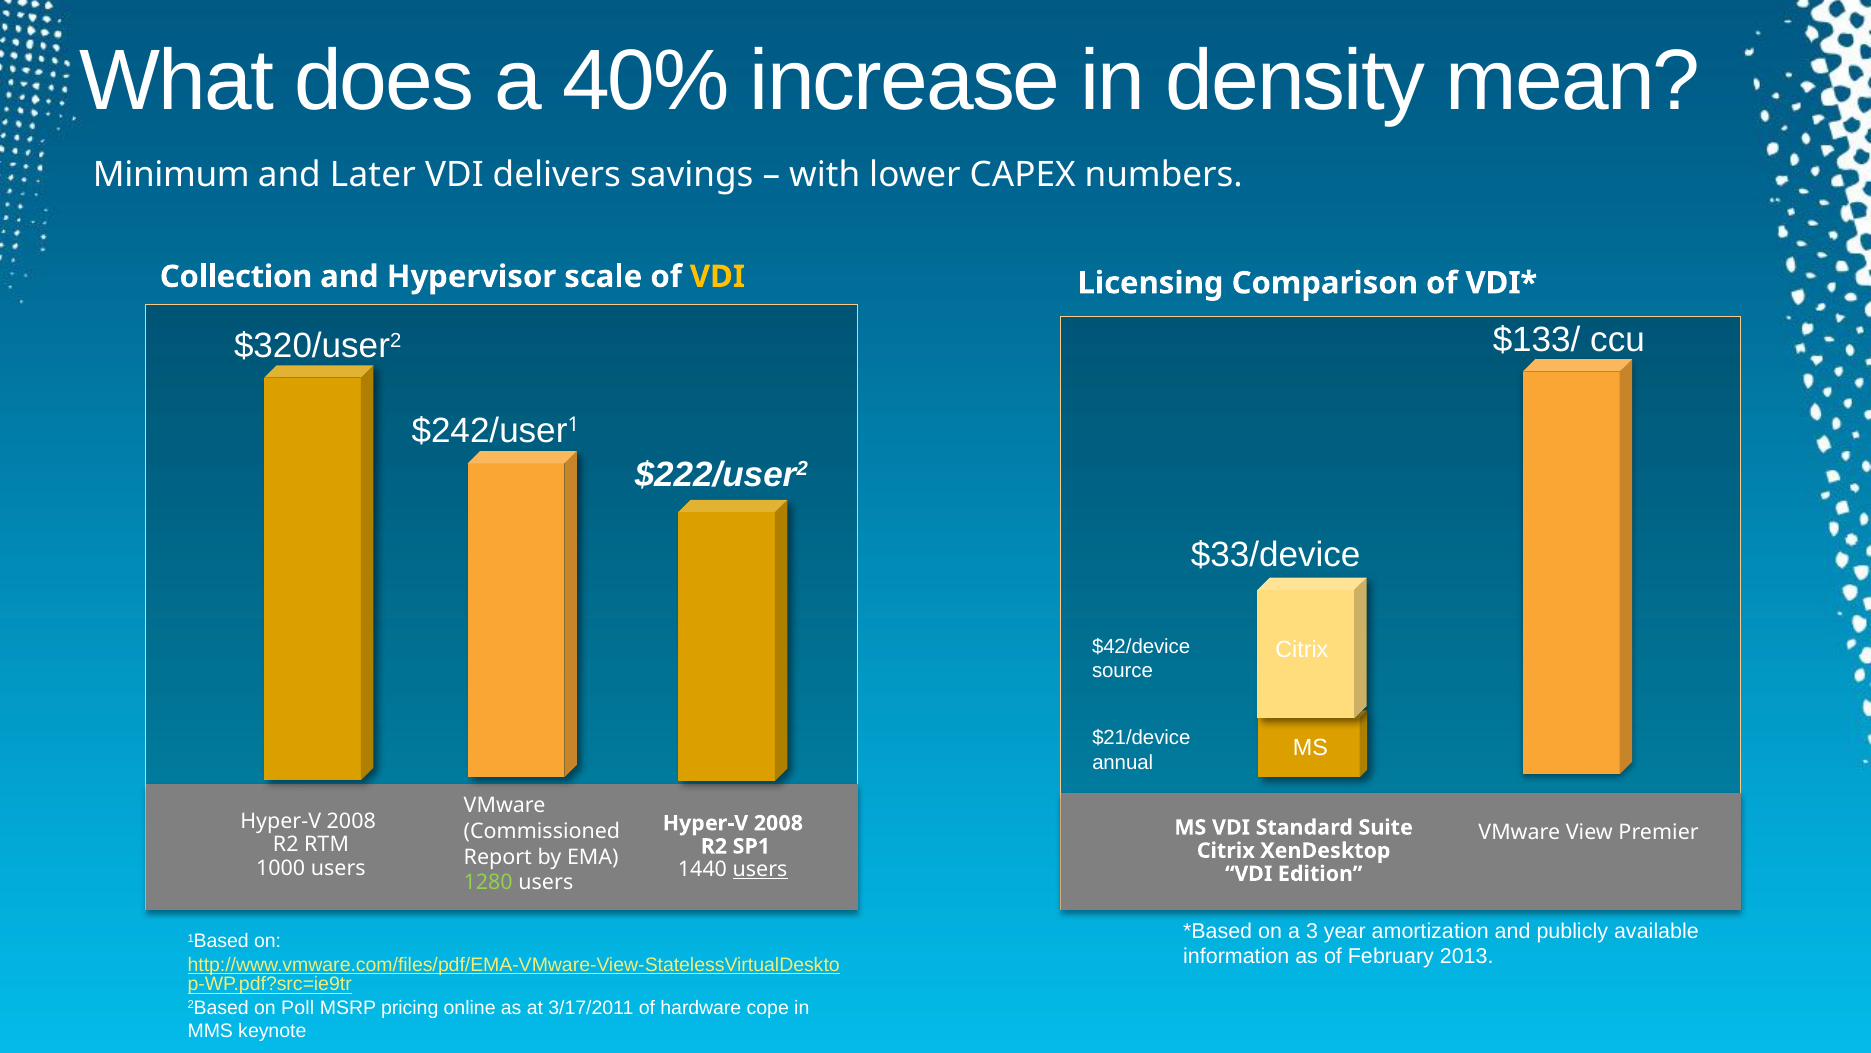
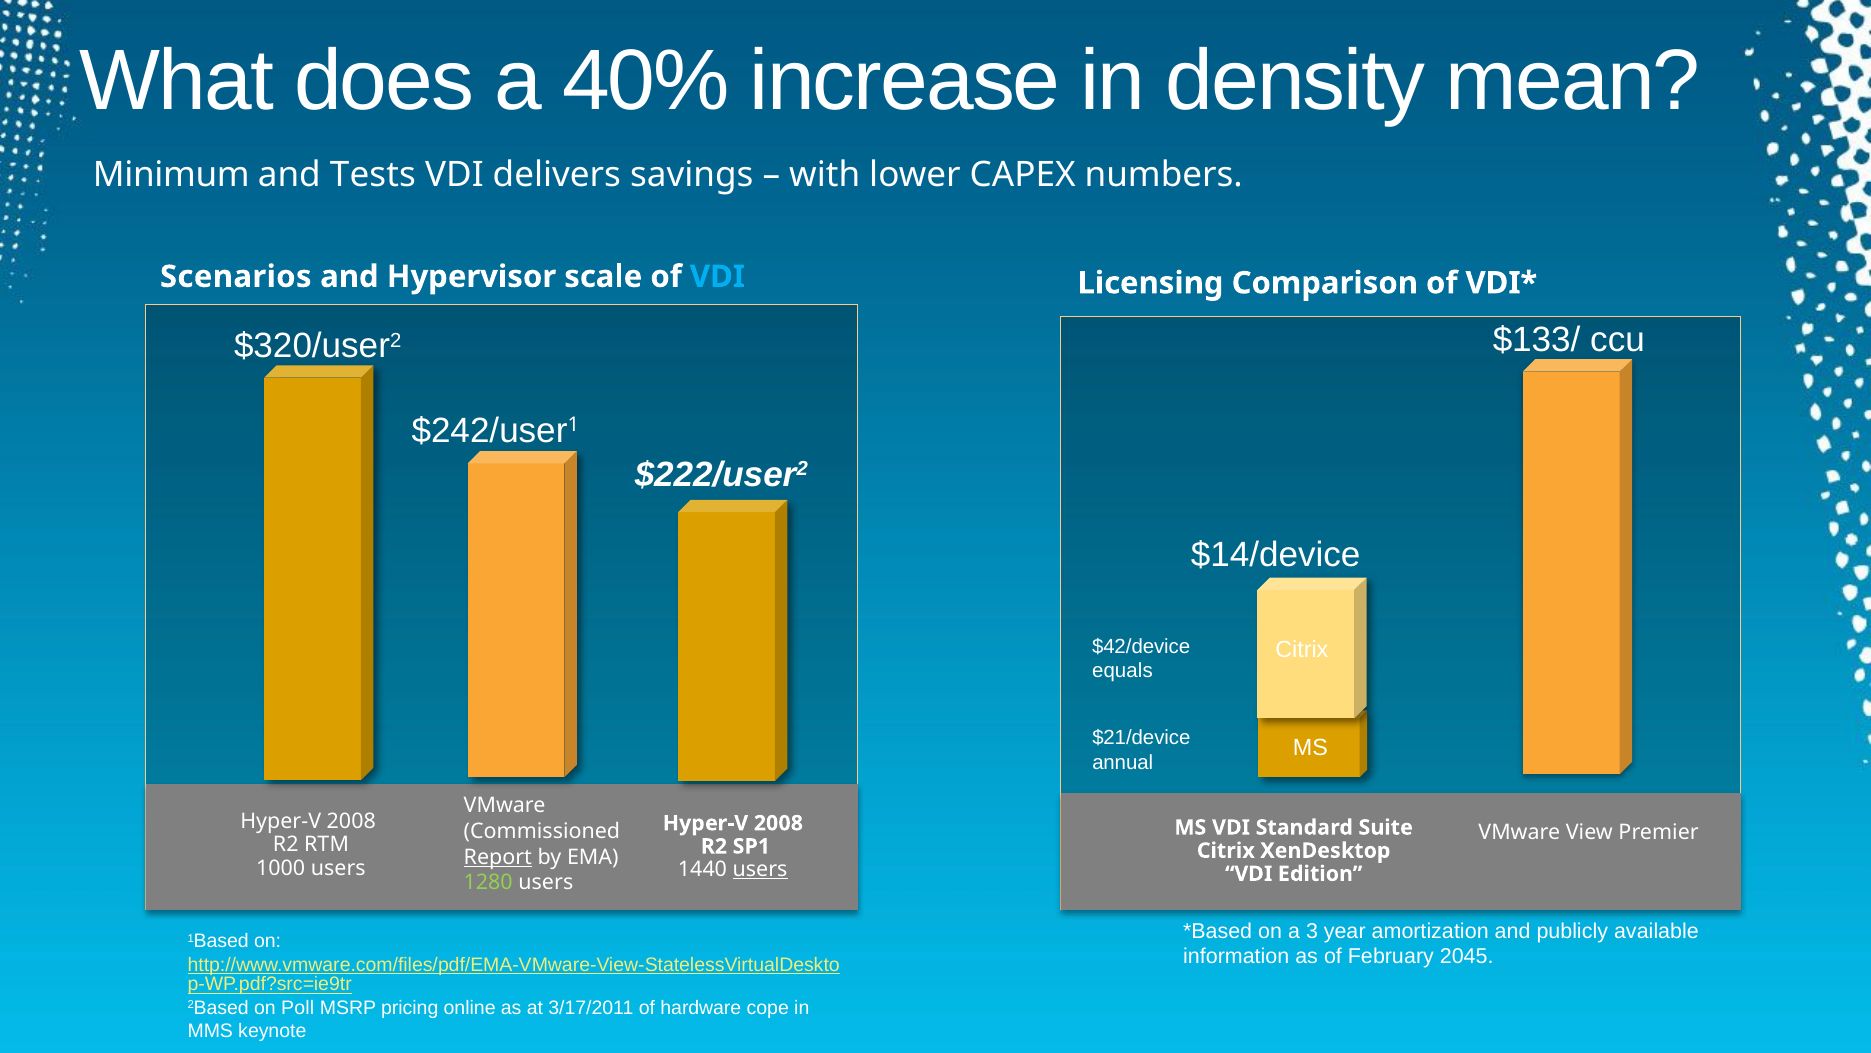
Later: Later -> Tests
Collection: Collection -> Scenarios
VDI at (717, 277) colour: yellow -> light blue
$33/device: $33/device -> $14/device
source: source -> equals
Report underline: none -> present
2013: 2013 -> 2045
